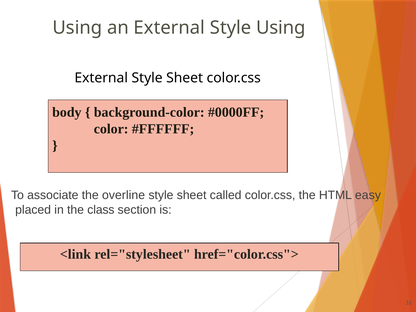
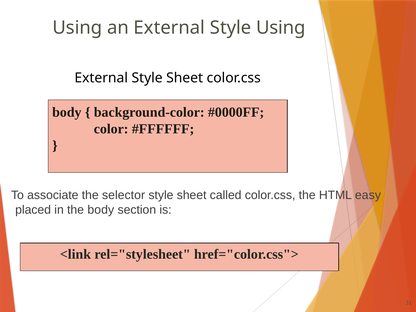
overline: overline -> selector
the class: class -> body
